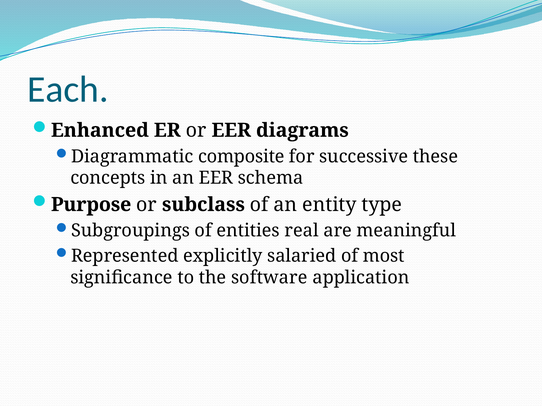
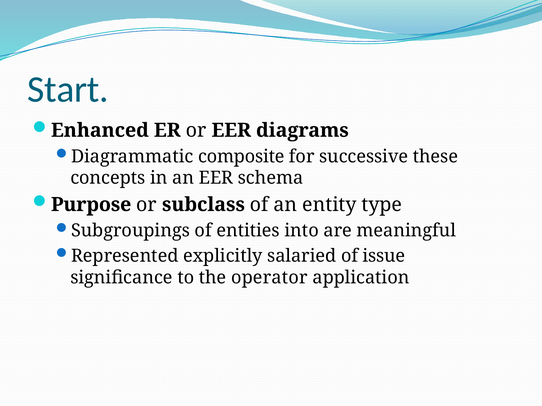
Each: Each -> Start
real: real -> into
most: most -> issue
software: software -> operator
